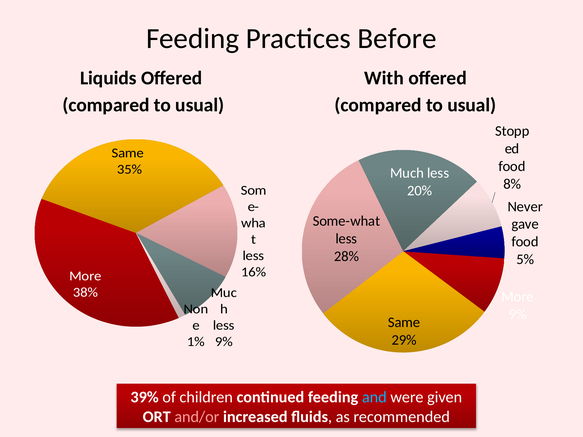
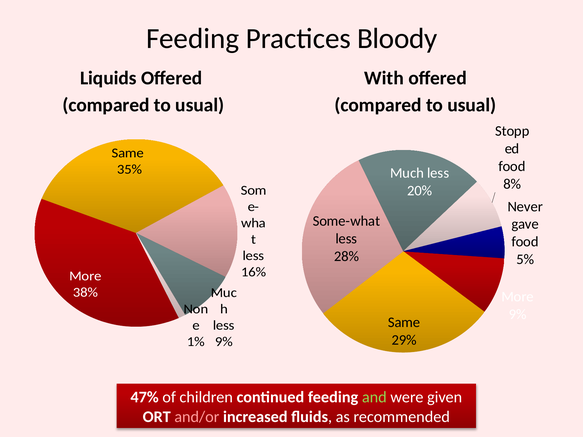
Before: Before -> Bloody
39%: 39% -> 47%
and colour: light blue -> light green
